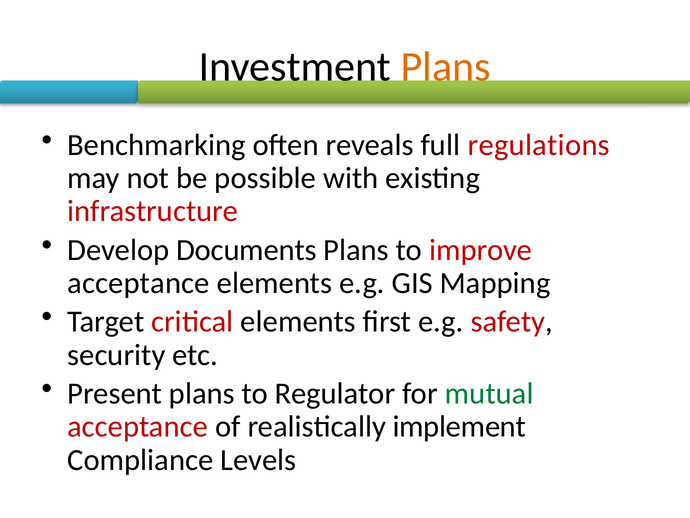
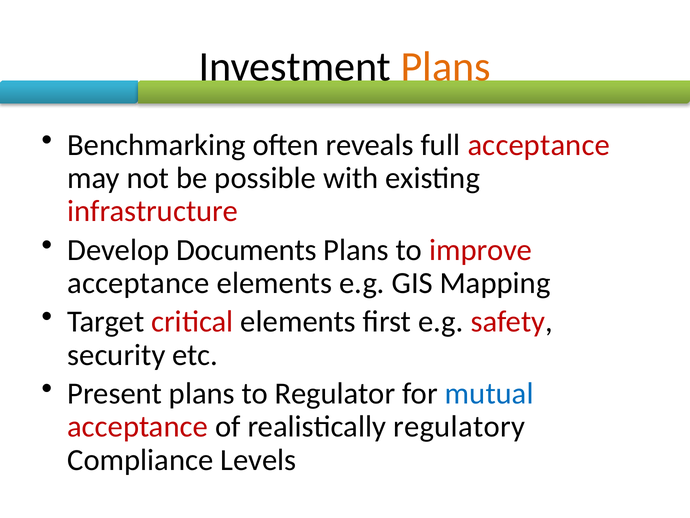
full regulations: regulations -> acceptance
mutual colour: green -> blue
implement: implement -> regulatory
